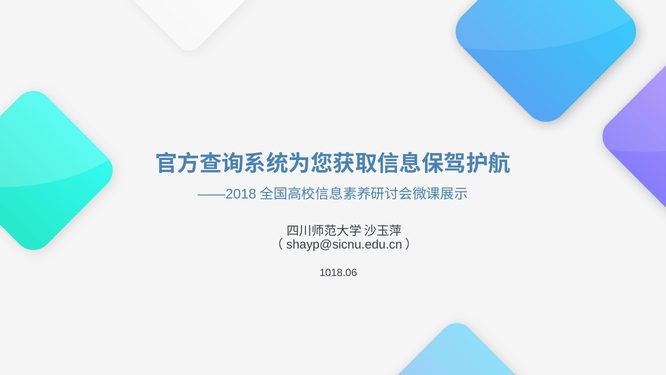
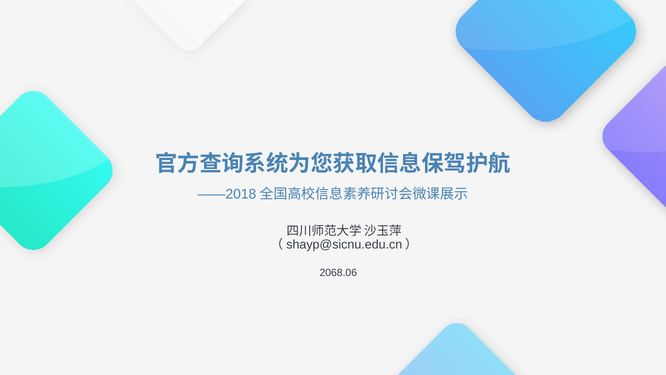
1018.06: 1018.06 -> 2068.06
